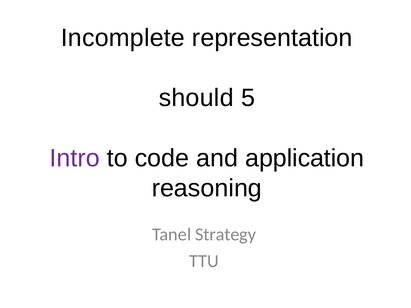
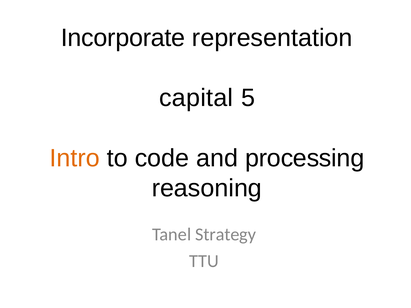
Incomplete: Incomplete -> Incorporate
should: should -> capital
Intro colour: purple -> orange
application: application -> processing
